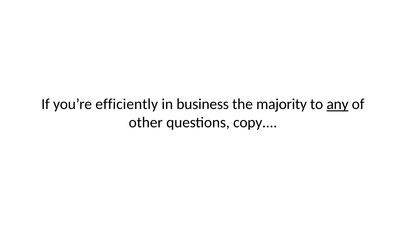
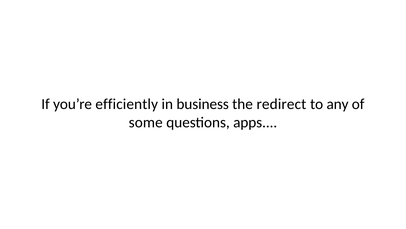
majority: majority -> redirect
any underline: present -> none
other: other -> some
copy: copy -> apps
